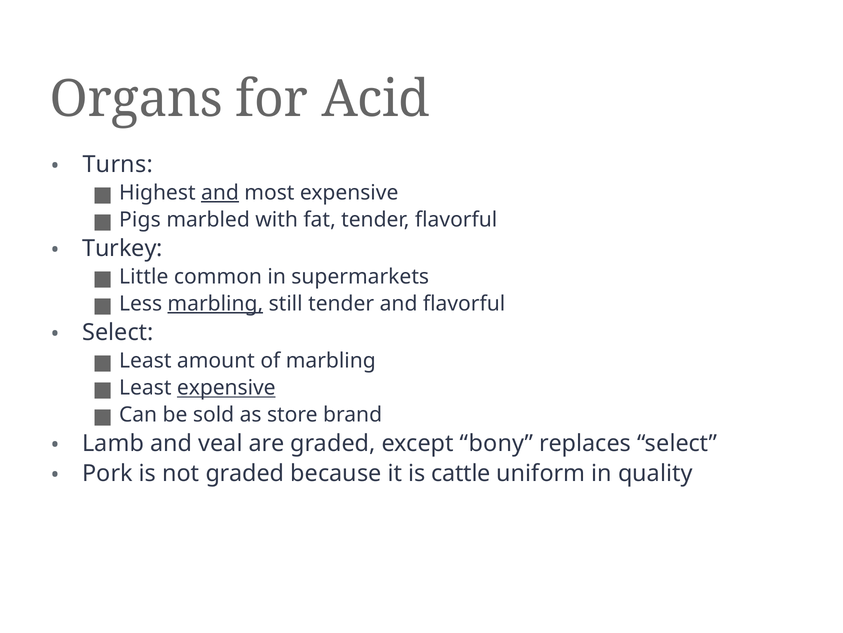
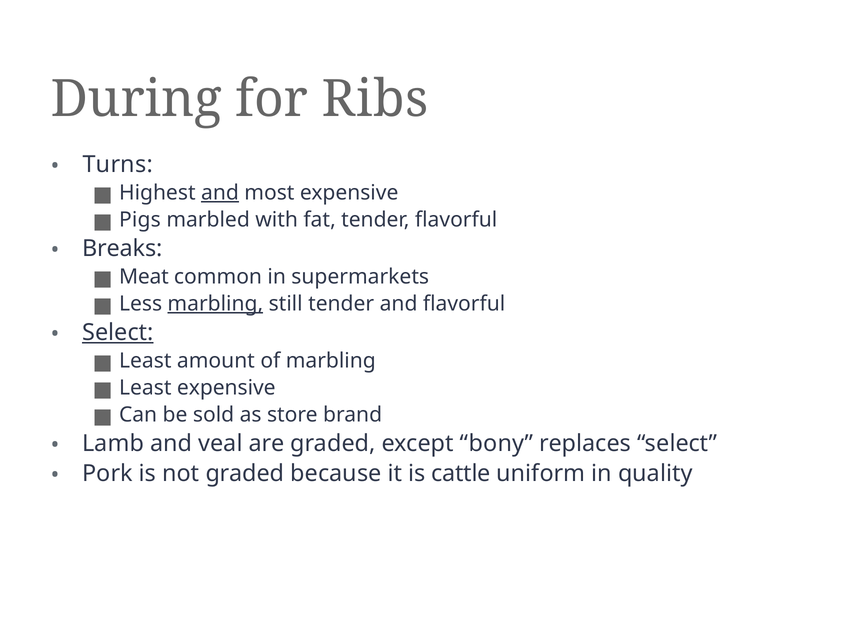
Organs: Organs -> During
Acid: Acid -> Ribs
Turkey: Turkey -> Breaks
Little: Little -> Meat
Select at (118, 332) underline: none -> present
expensive at (226, 387) underline: present -> none
